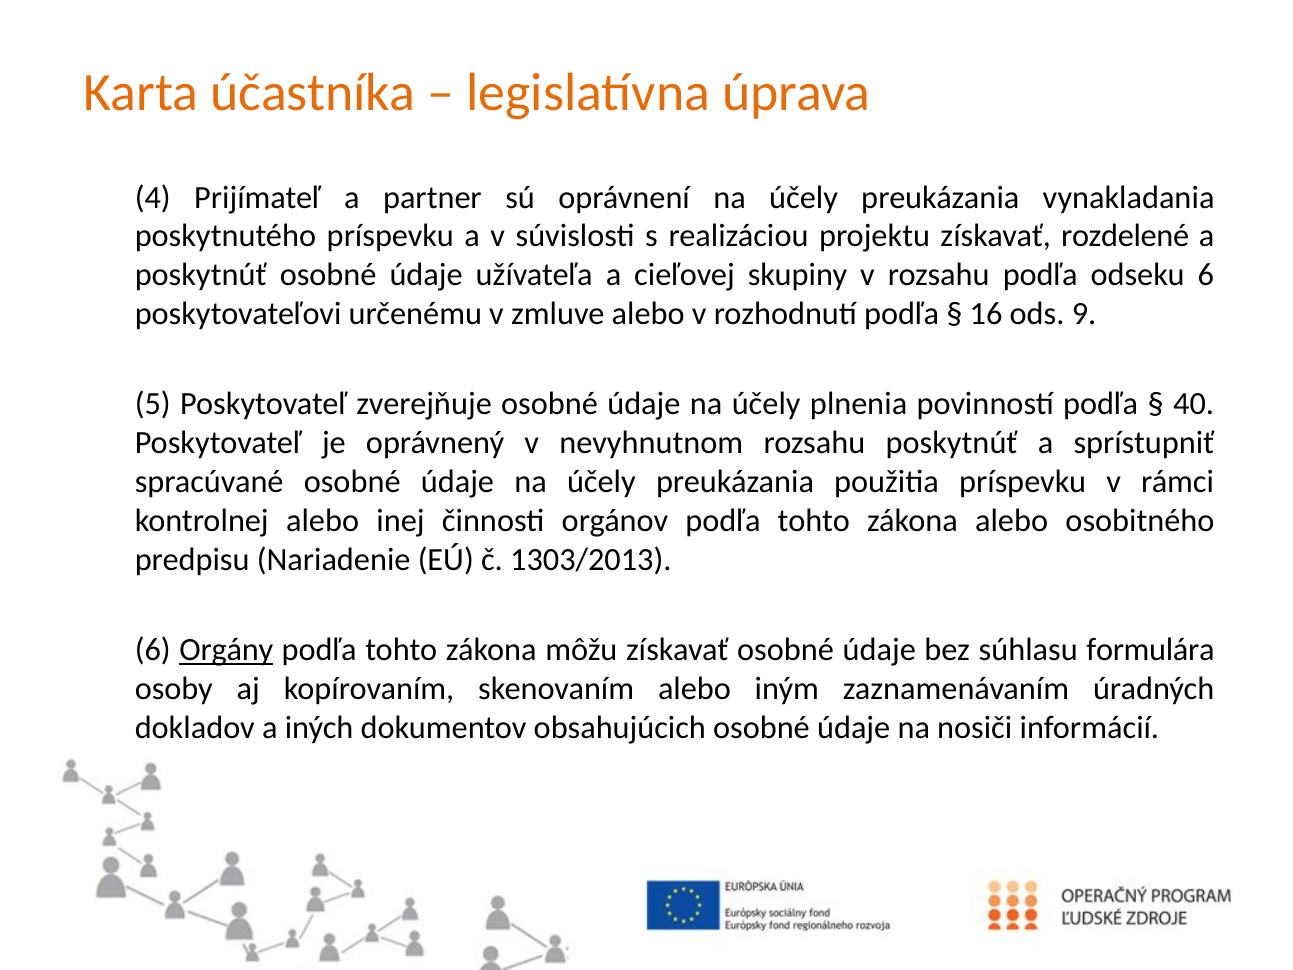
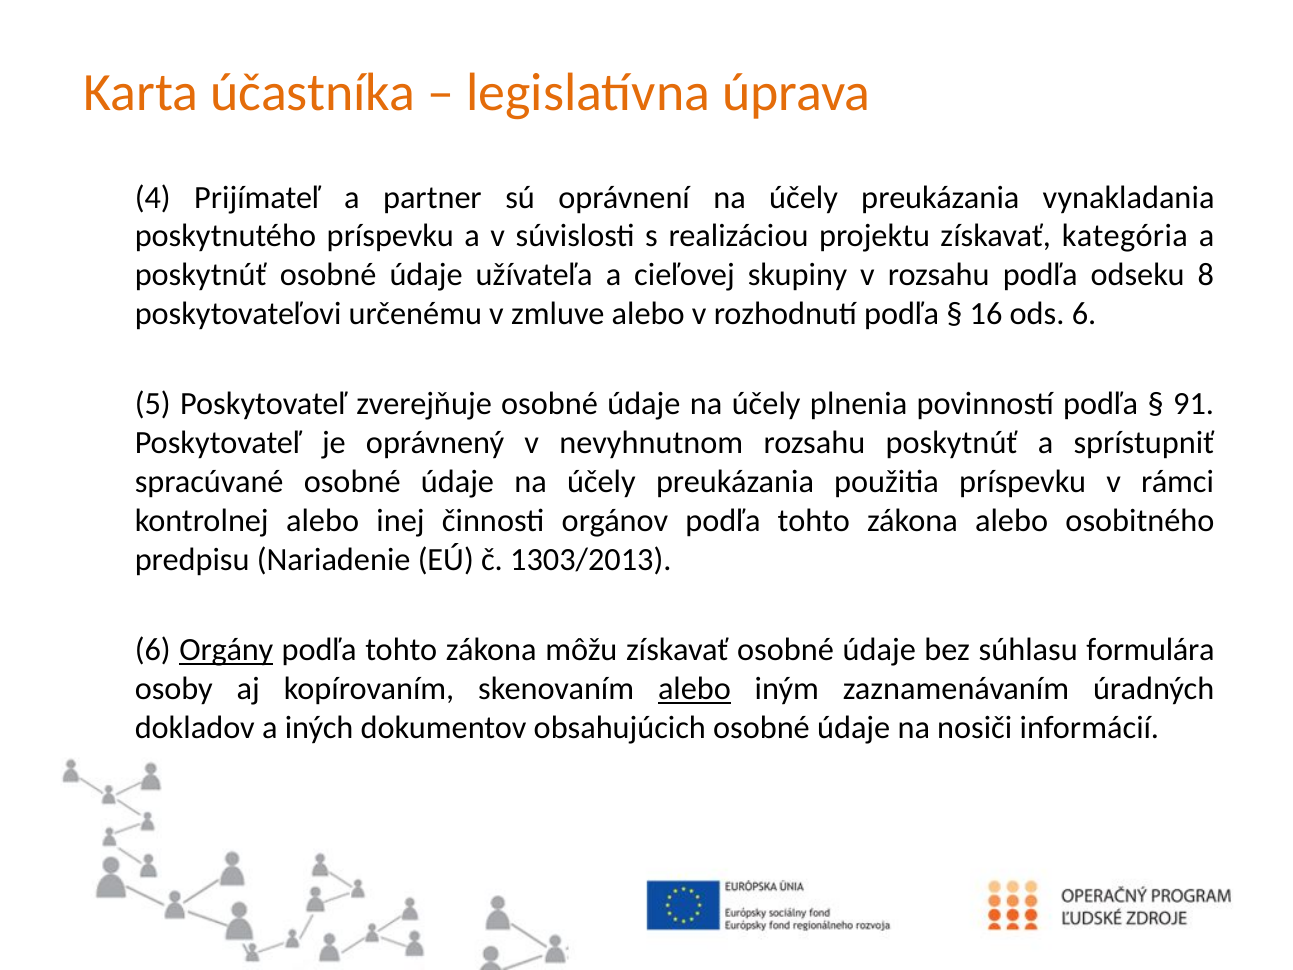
rozdelené: rozdelené -> kategória
odseku 6: 6 -> 8
ods 9: 9 -> 6
40: 40 -> 91
alebo at (694, 689) underline: none -> present
